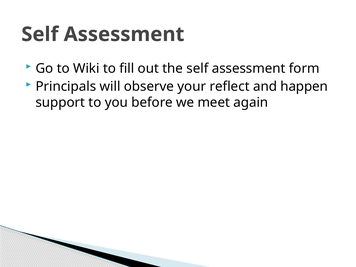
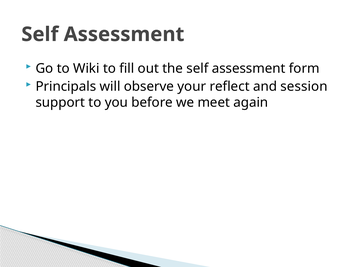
happen: happen -> session
